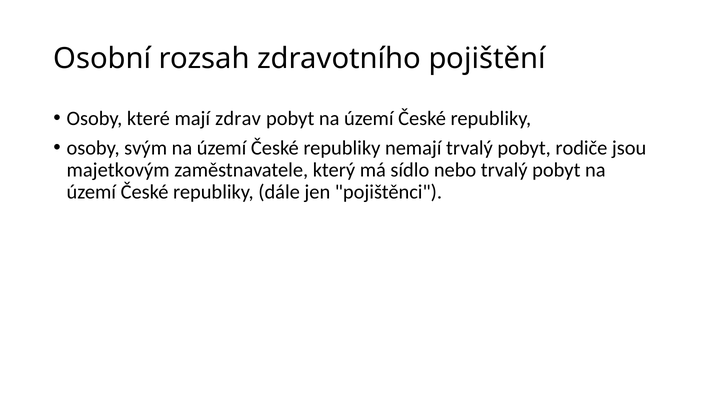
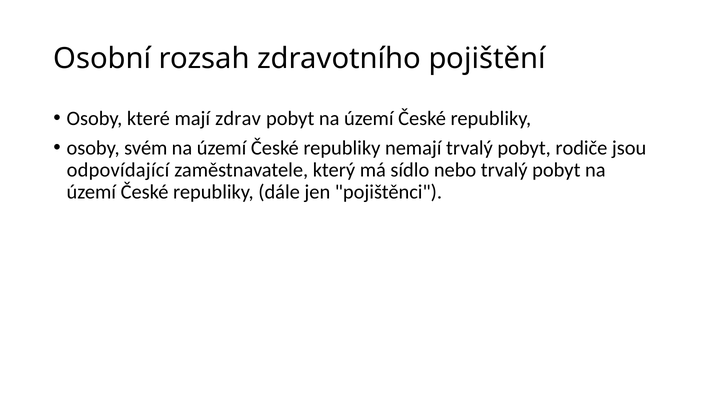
svým: svým -> svém
majetkovým: majetkovým -> odpovídající
